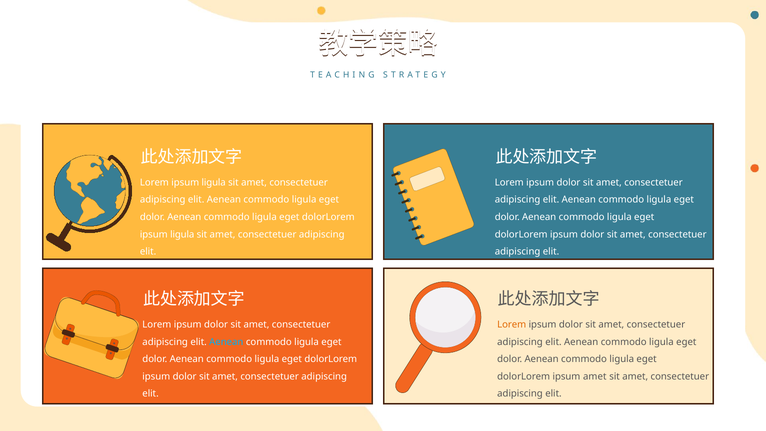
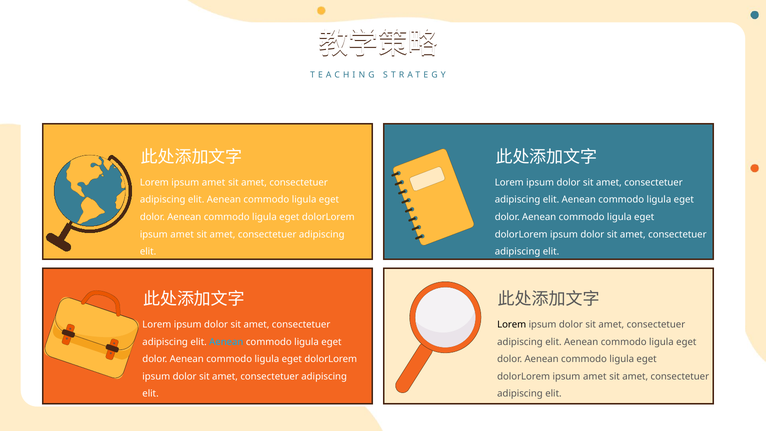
Lorem ipsum ligula: ligula -> amet
ligula at (182, 234): ligula -> amet
Lorem at (512, 324) colour: orange -> black
